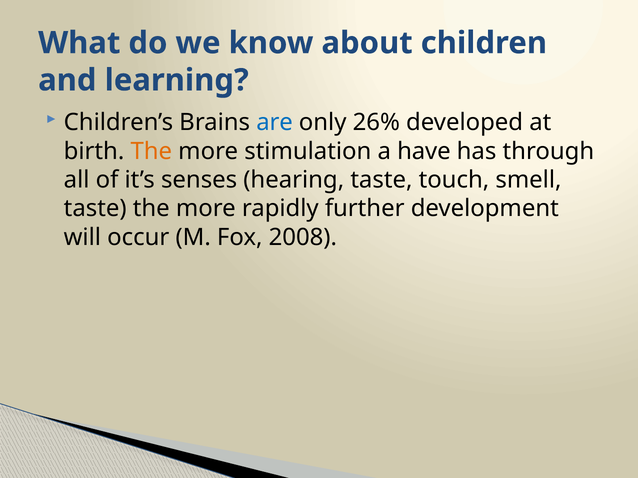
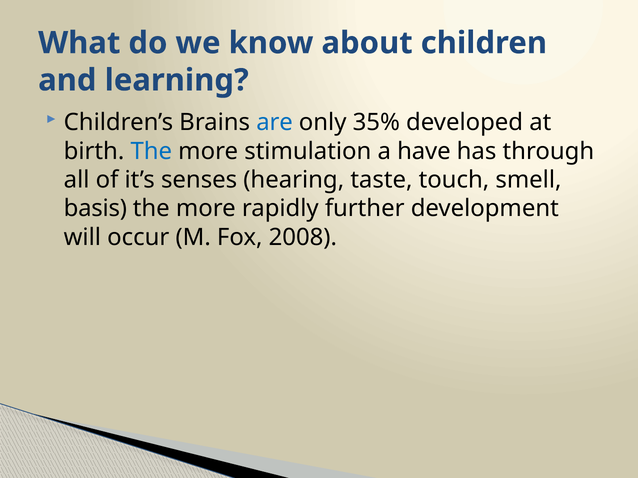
26%: 26% -> 35%
The at (151, 151) colour: orange -> blue
taste at (95, 209): taste -> basis
